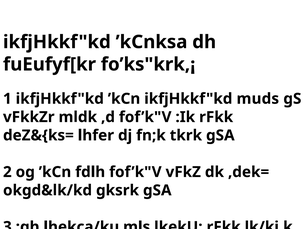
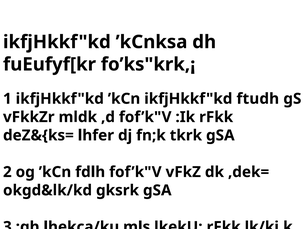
muds: muds -> ftudh
